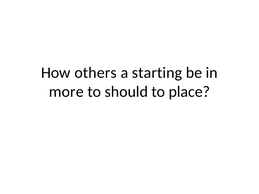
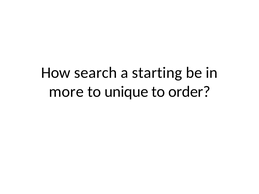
others: others -> search
should: should -> unique
place: place -> order
